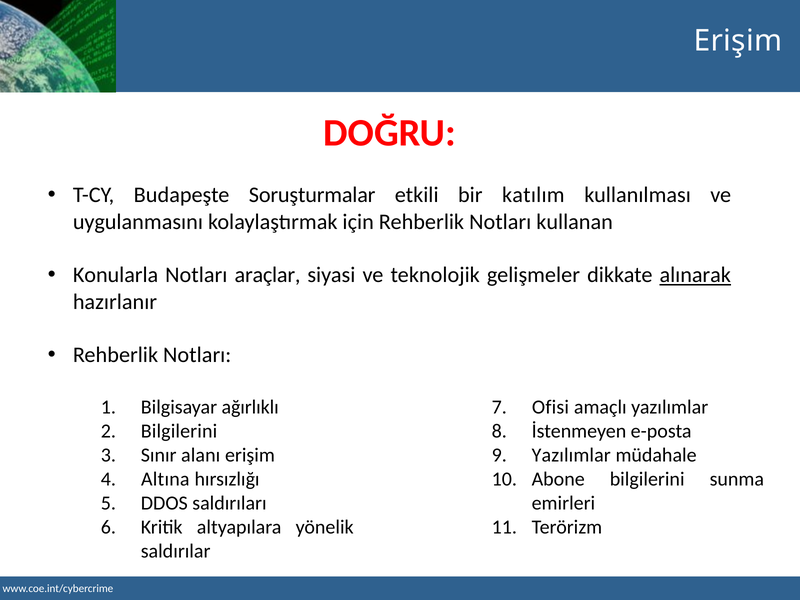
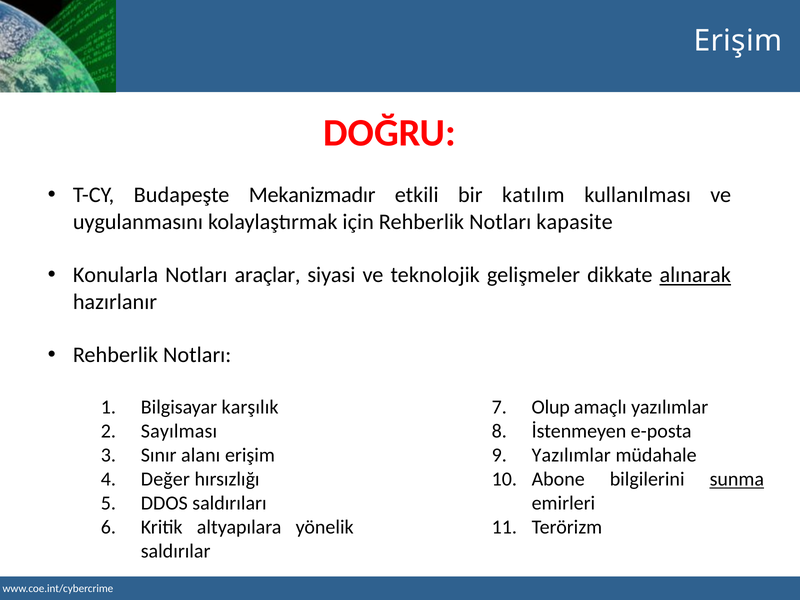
Soruşturmalar: Soruşturmalar -> Mekanizmadır
kullanan: kullanan -> kapasite
ağırlıklı: ağırlıklı -> karşılık
Ofisi: Ofisi -> Olup
Bilgilerini at (179, 431): Bilgilerini -> Sayılması
Altına: Altına -> Değer
sunma underline: none -> present
